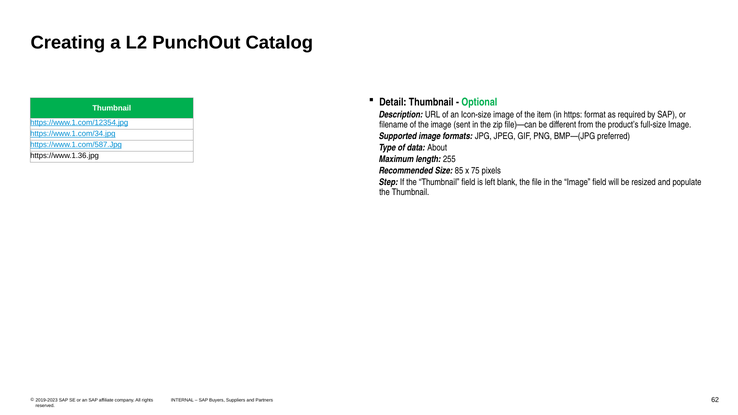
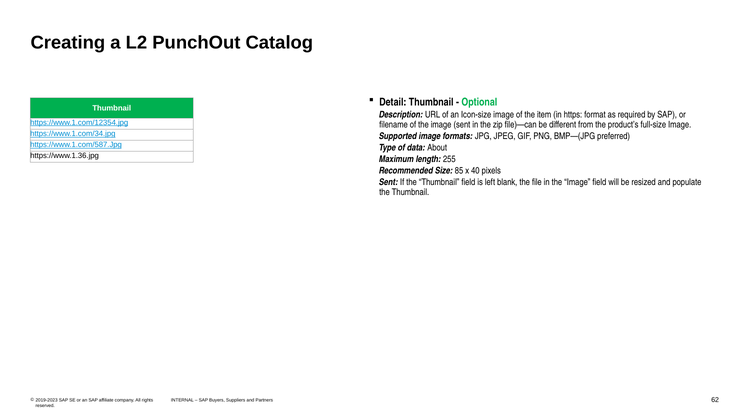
75: 75 -> 40
Step at (388, 182): Step -> Sent
